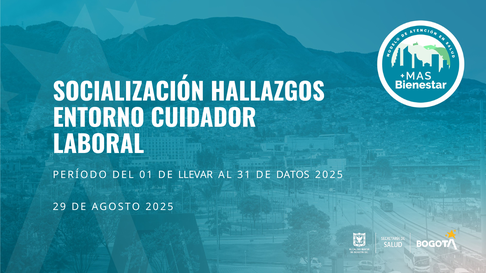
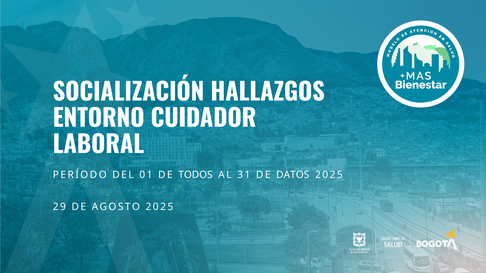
LLEVAR: LLEVAR -> TODOS
